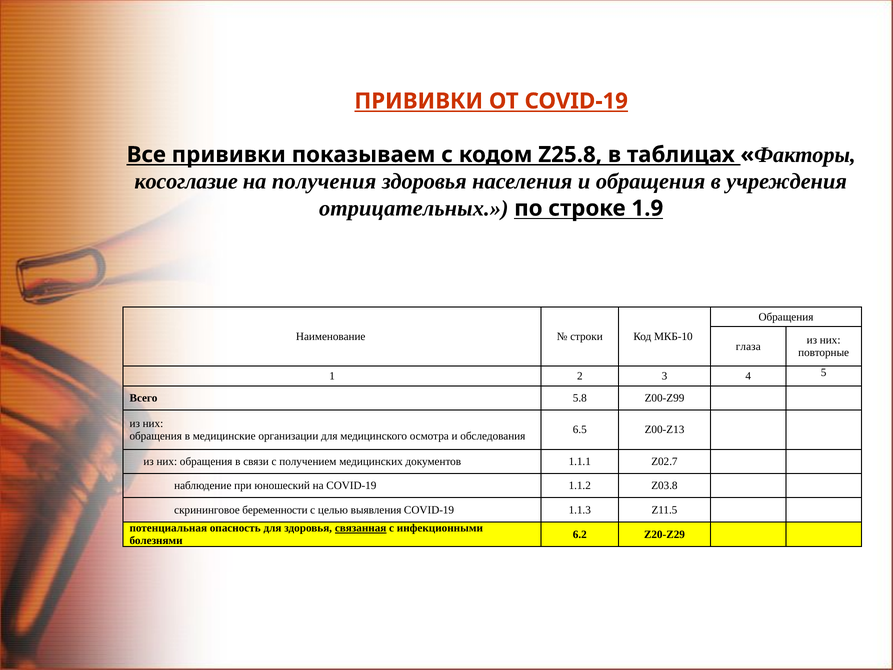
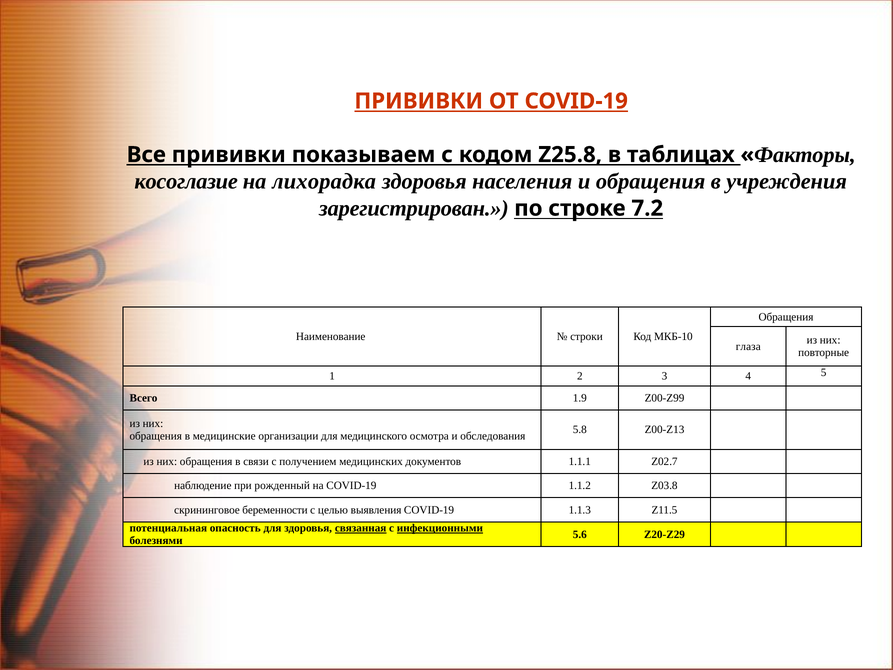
получения: получения -> лихорадка
отрицательных: отрицательных -> зарегистрирован
1.9: 1.9 -> 7.2
5.8: 5.8 -> 1.9
6.5: 6.5 -> 5.8
юношеский: юношеский -> рожденный
инфекционными underline: none -> present
6.2: 6.2 -> 5.6
